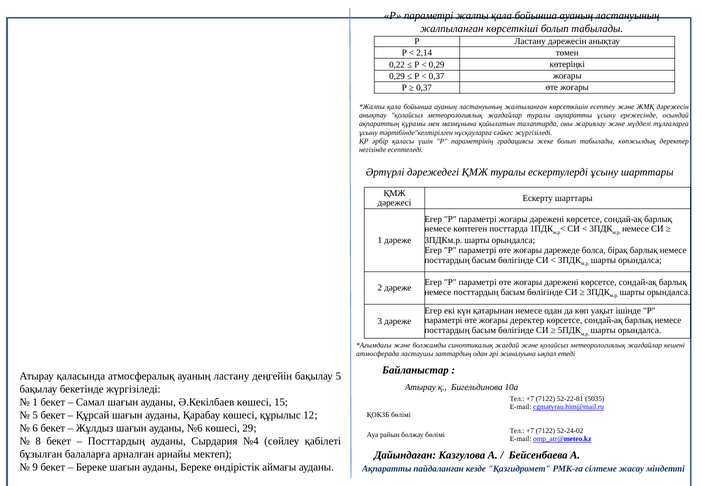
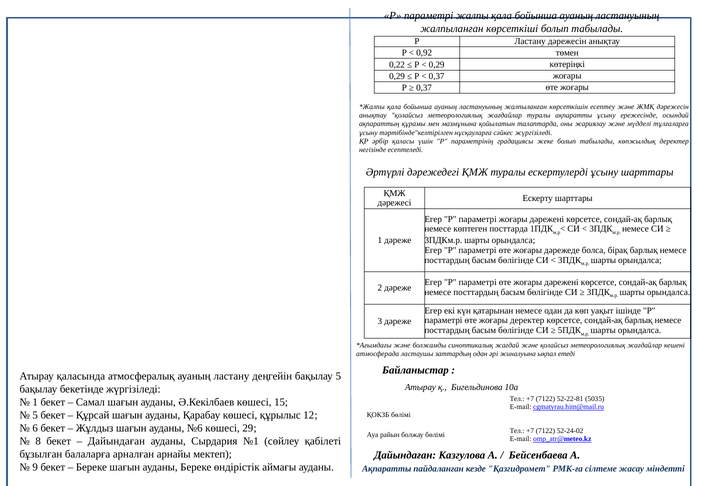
2,14: 2,14 -> 0,92
Посттардың at (116, 441): Посттардың -> Дайындаған
№4: №4 -> №1
